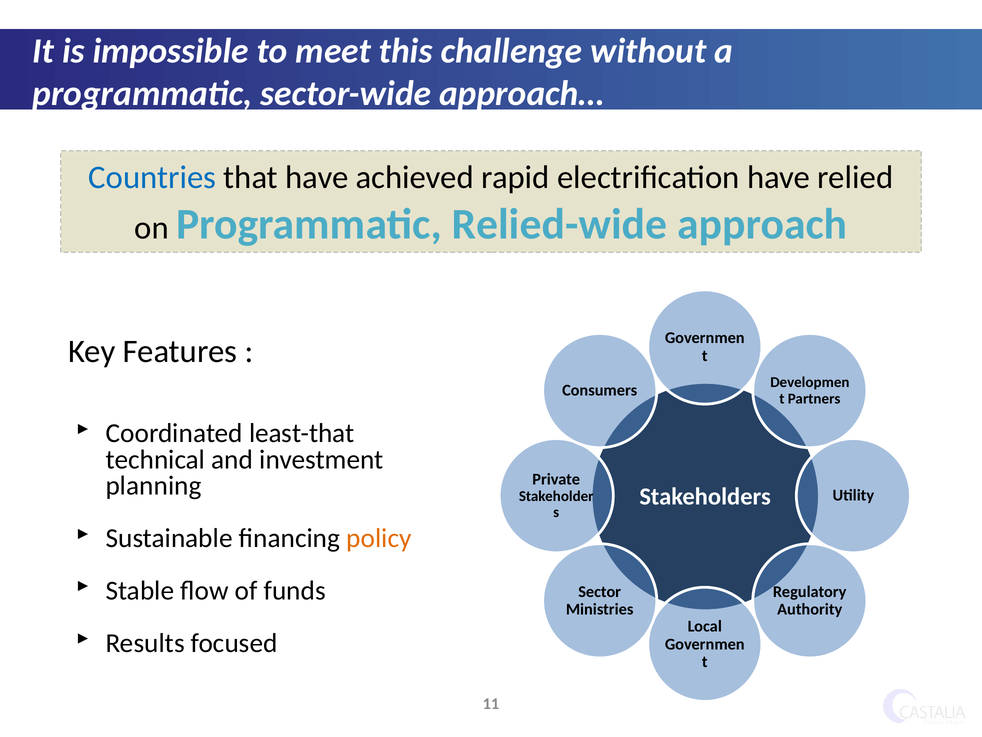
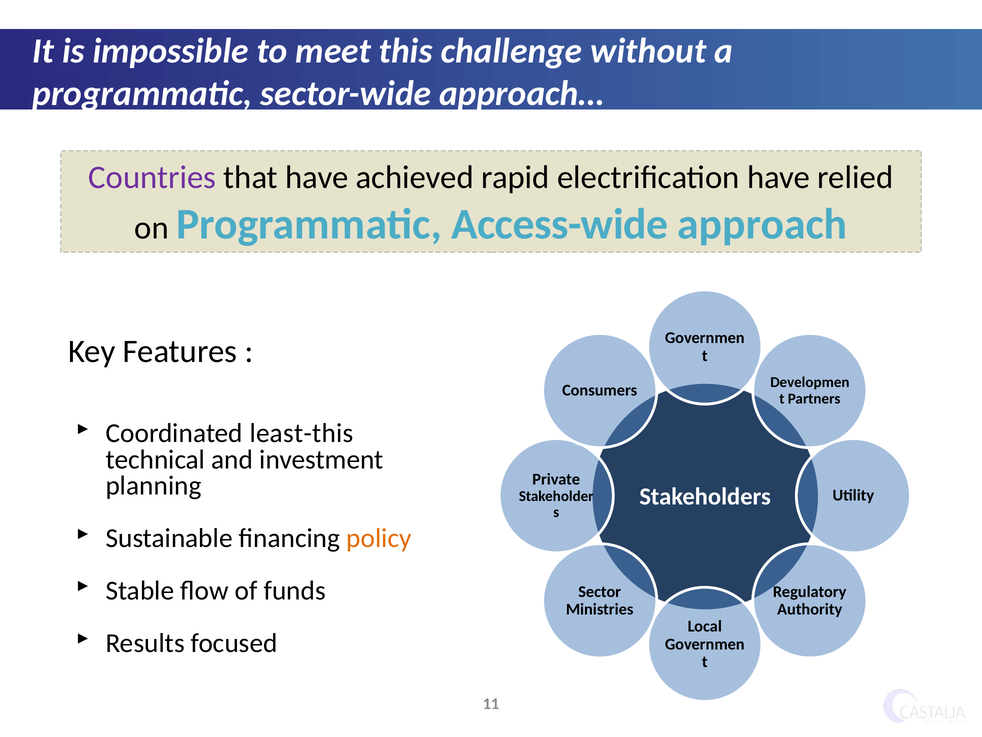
Countries colour: blue -> purple
Relied-wide: Relied-wide -> Access-wide
least-that: least-that -> least-this
